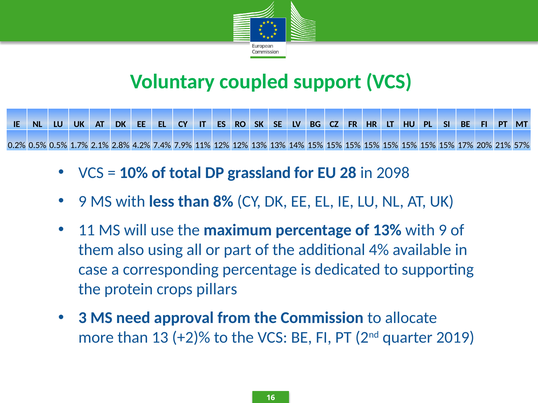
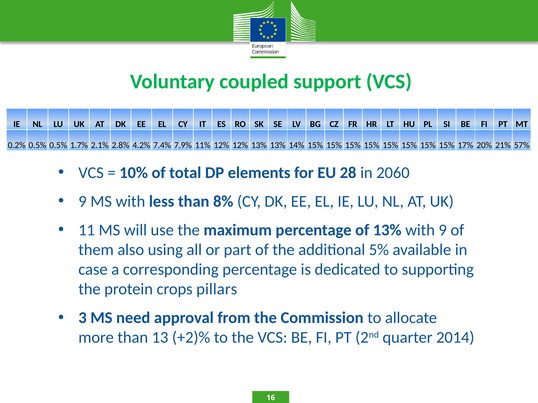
grassland: grassland -> elements
2098: 2098 -> 2060
4%: 4% -> 5%
2019: 2019 -> 2014
